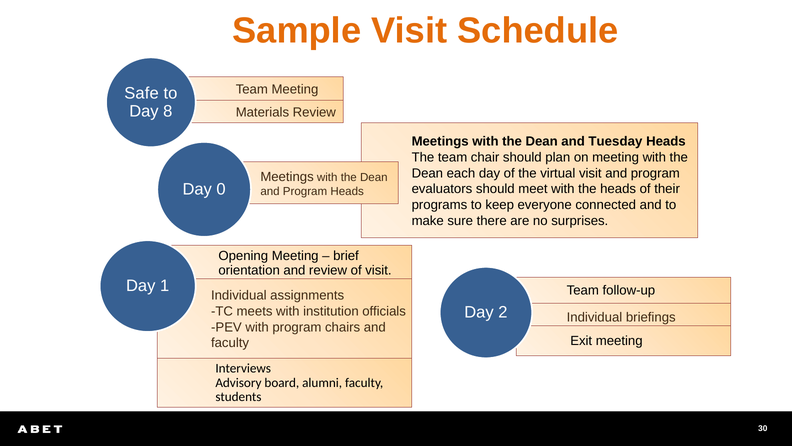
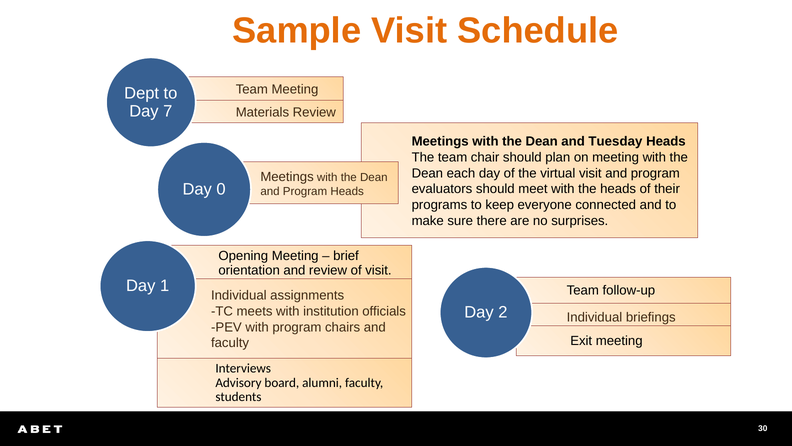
Safe: Safe -> Dept
8: 8 -> 7
